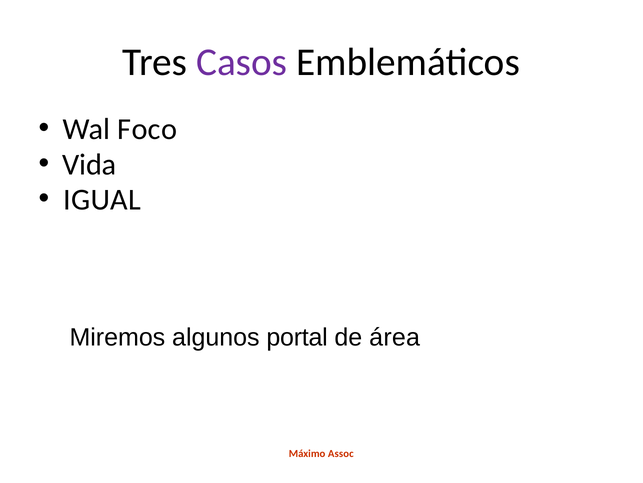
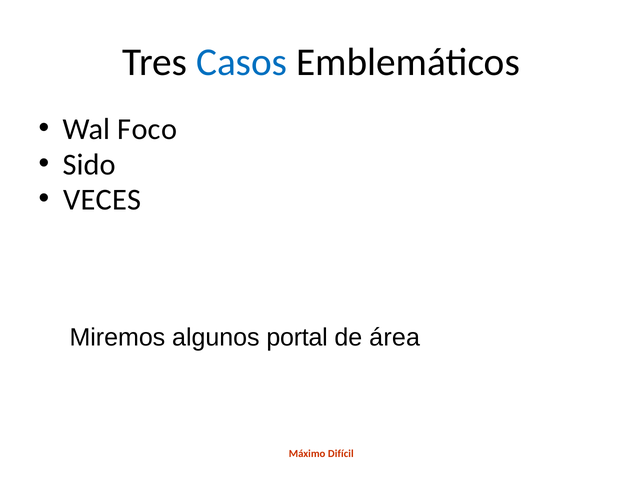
Casos colour: purple -> blue
Vida: Vida -> Sido
IGUAL: IGUAL -> VECES
Assoc: Assoc -> Difícil
